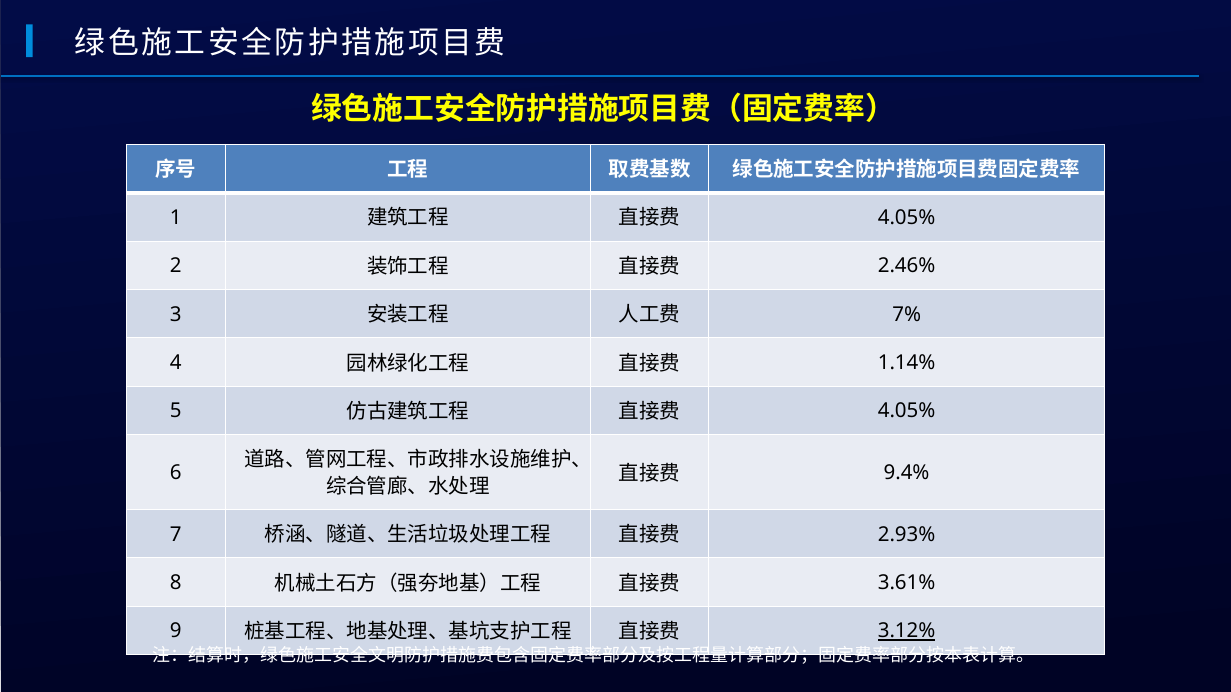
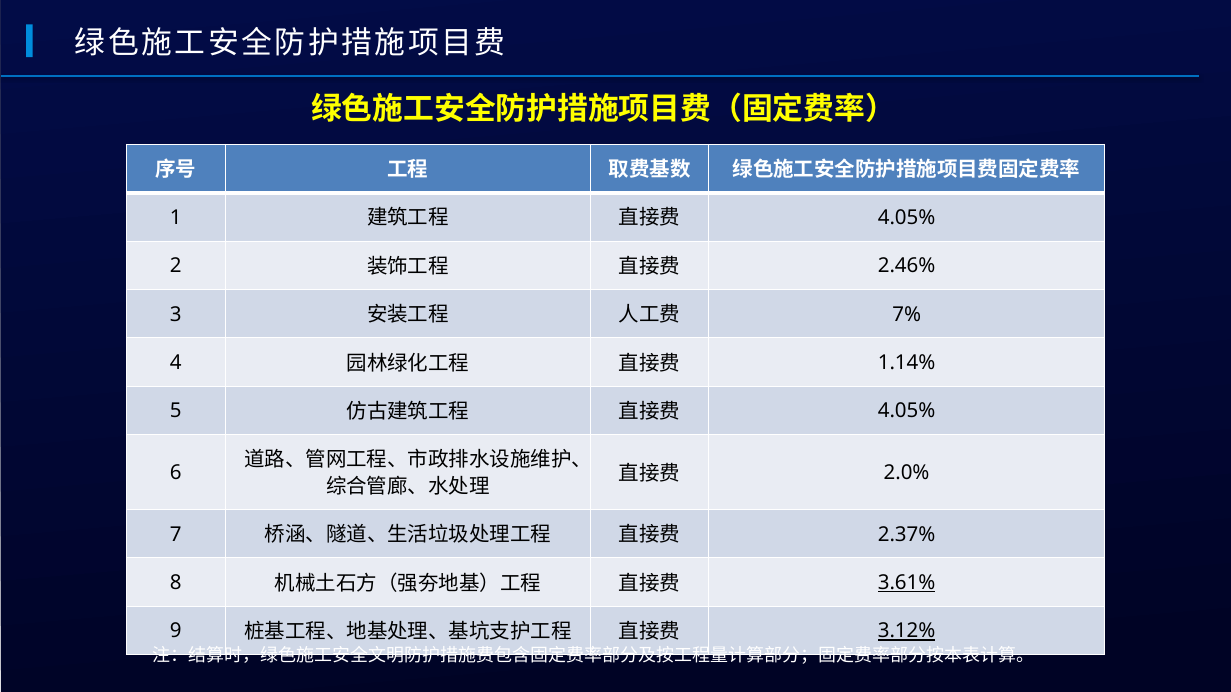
9.4%: 9.4% -> 2.0%
2.93%: 2.93% -> 2.37%
3.61% underline: none -> present
